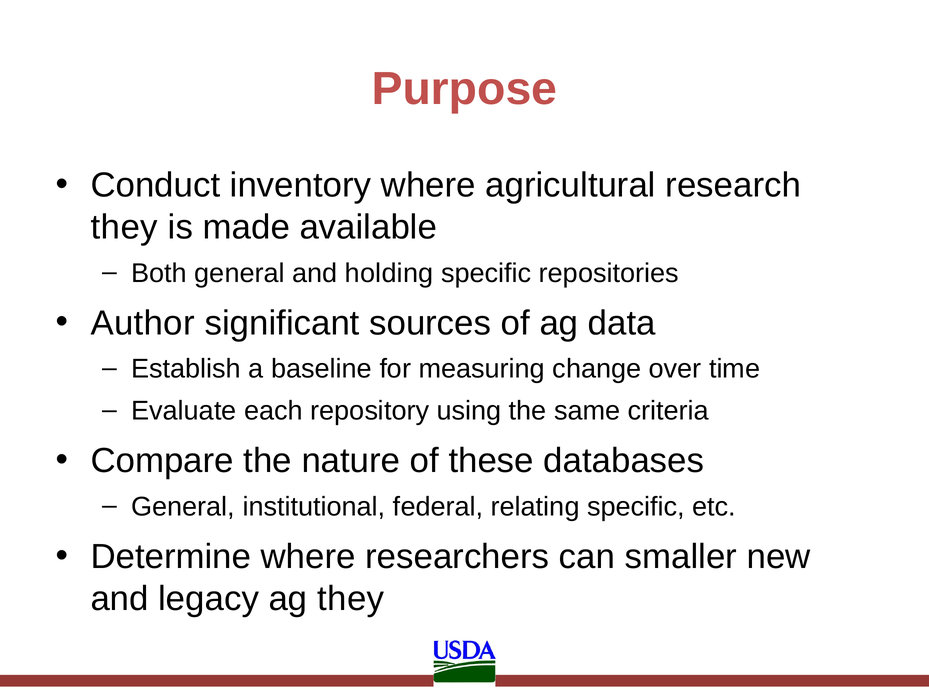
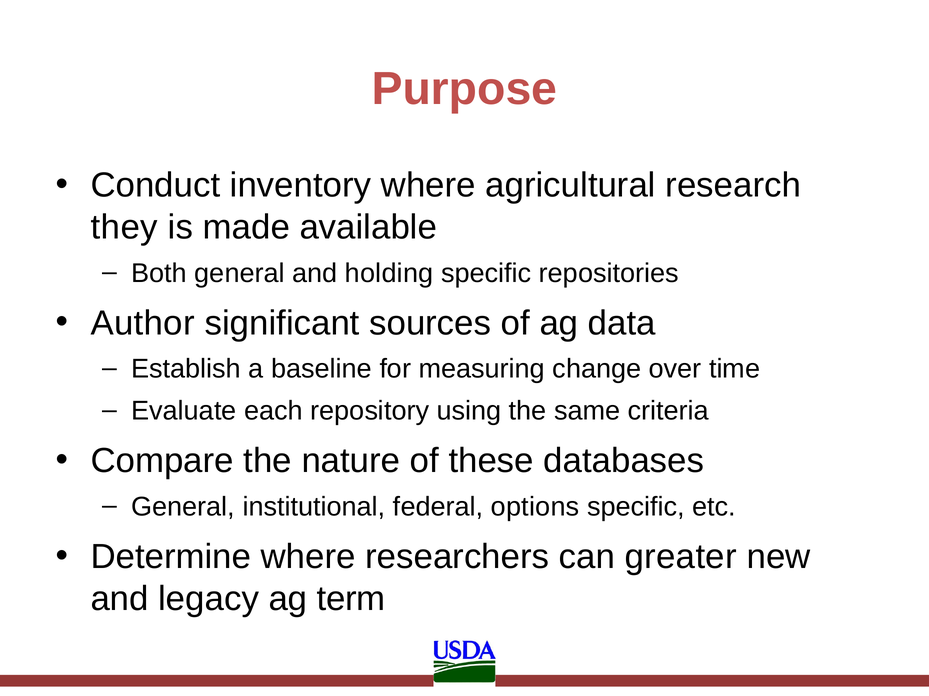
relating: relating -> options
smaller: smaller -> greater
ag they: they -> term
